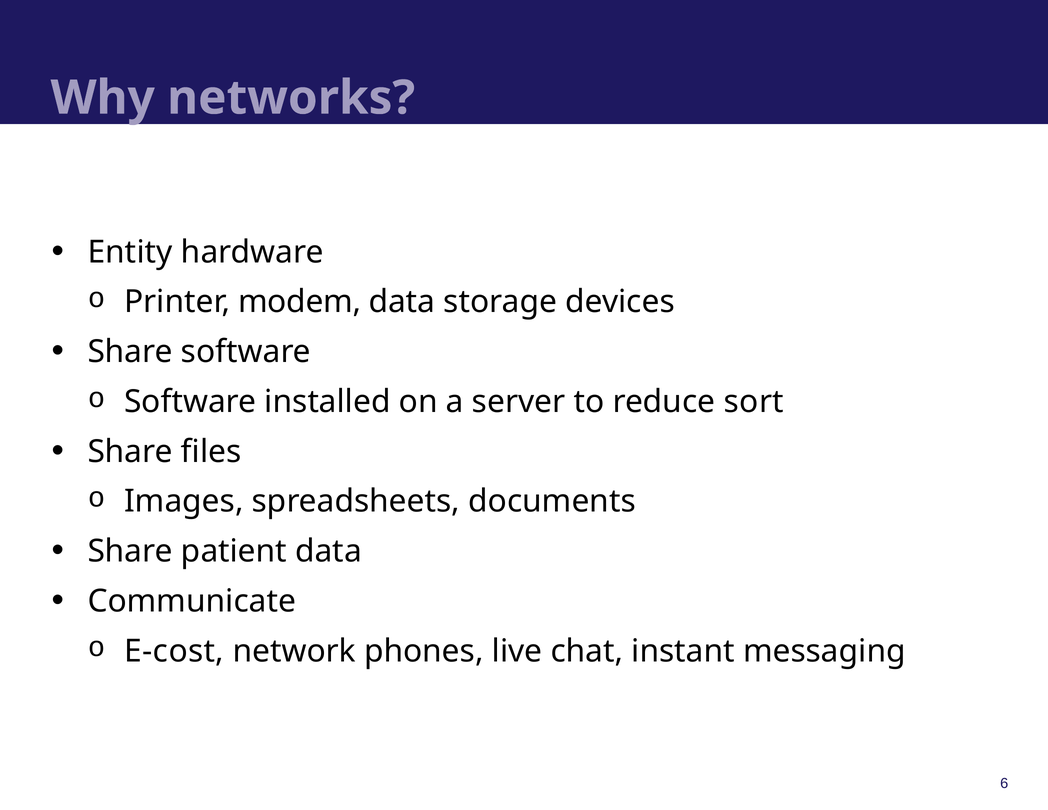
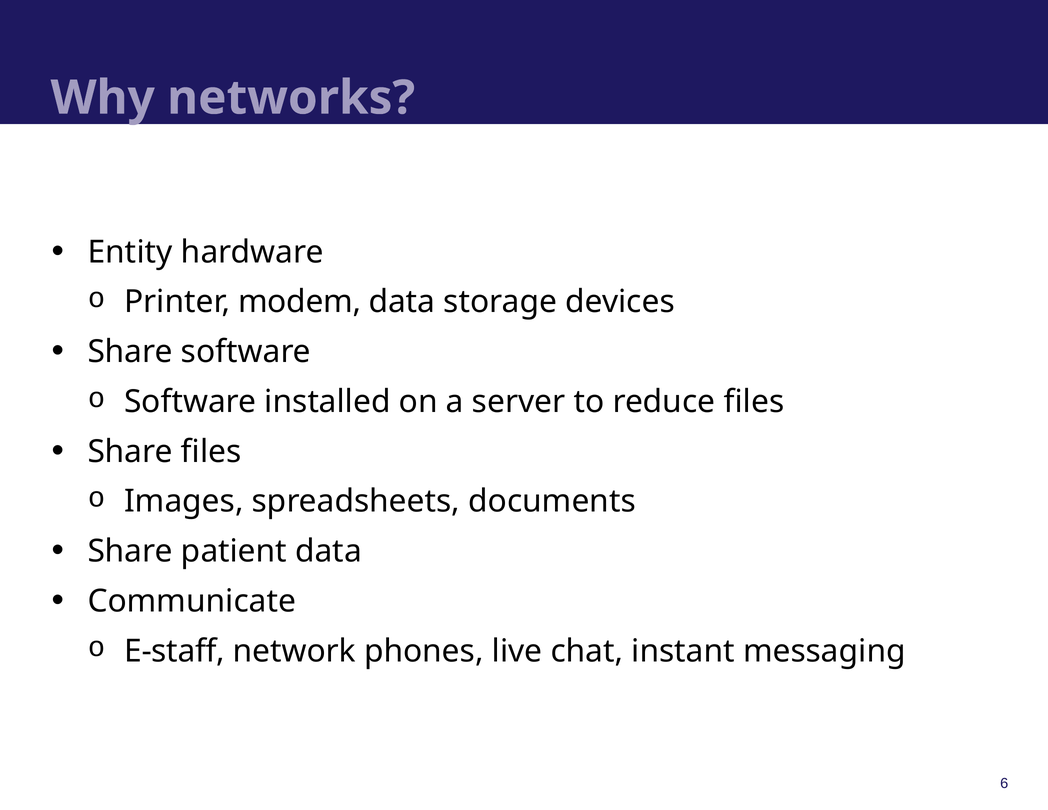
reduce sort: sort -> files
E-cost: E-cost -> E-staff
